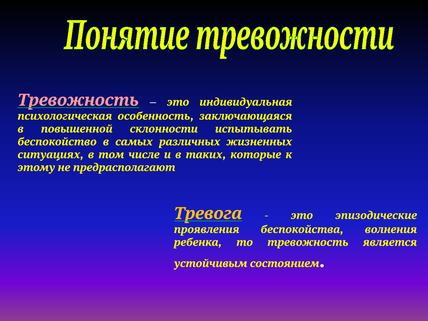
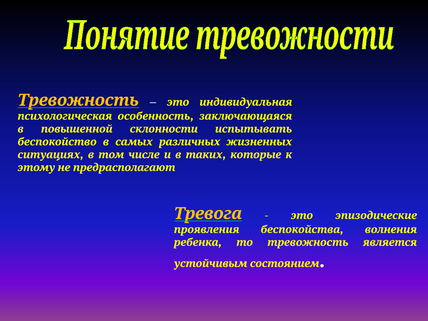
Тревожность at (78, 100) colour: pink -> yellow
